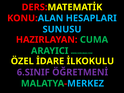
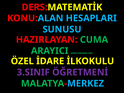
6.SINIF: 6.SINIF -> 3.SINIF
